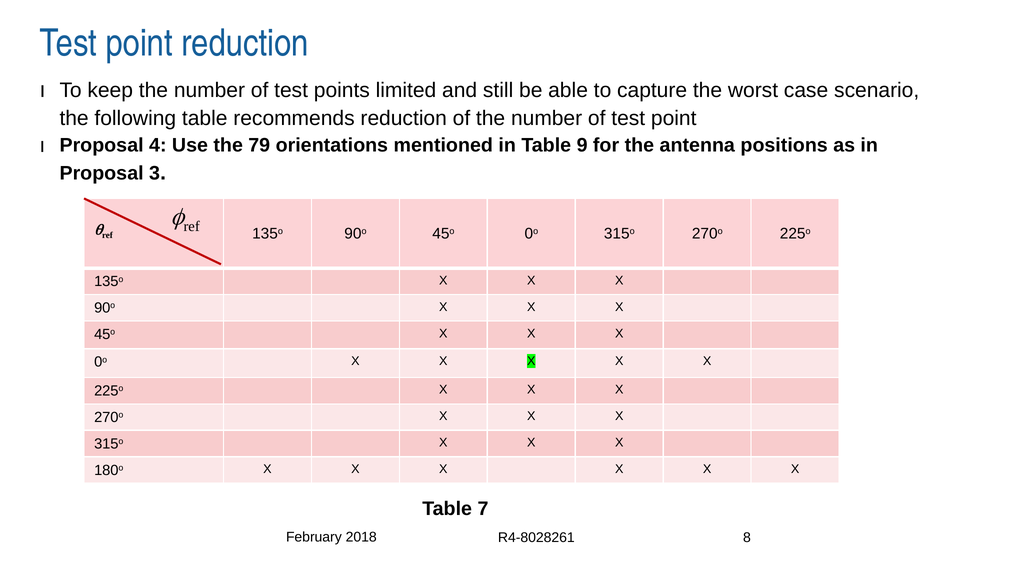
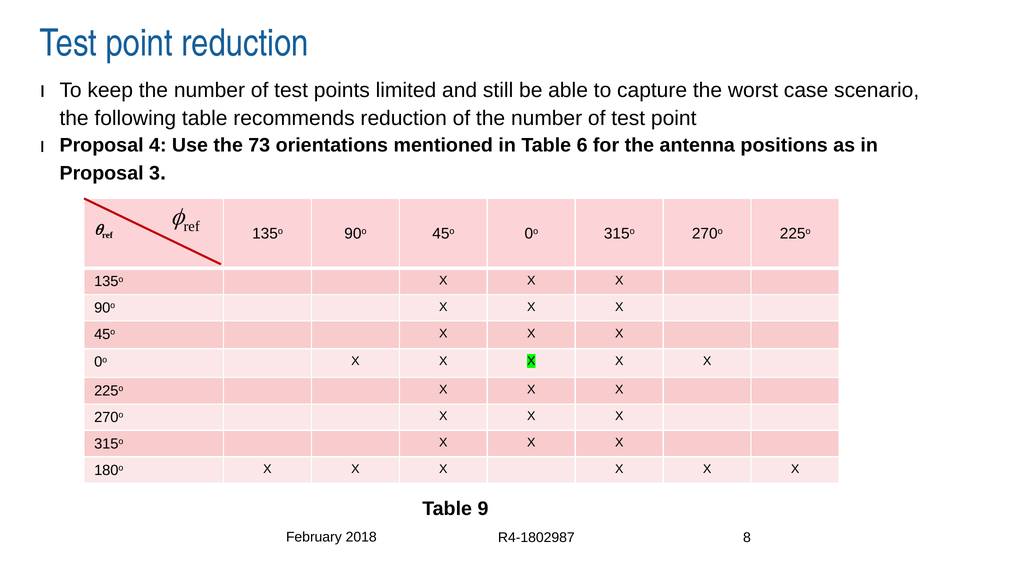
79: 79 -> 73
9: 9 -> 6
7: 7 -> 9
R4-8028261: R4-8028261 -> R4-1802987
